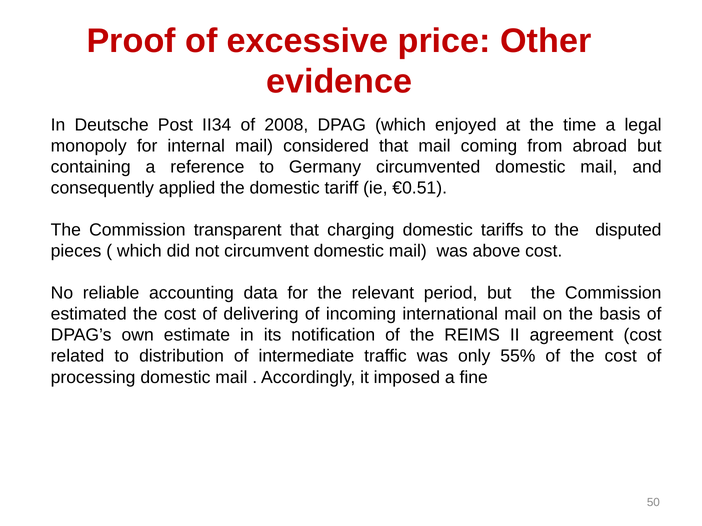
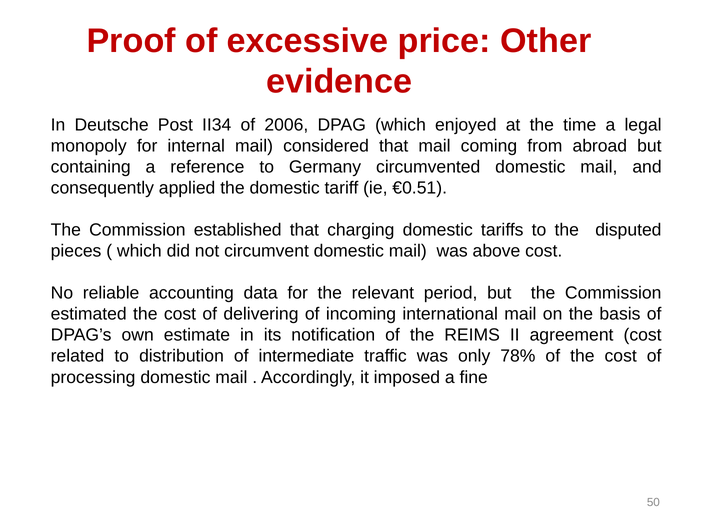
2008: 2008 -> 2006
transparent: transparent -> established
55%: 55% -> 78%
